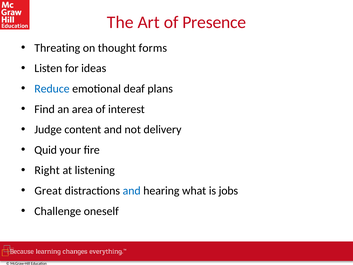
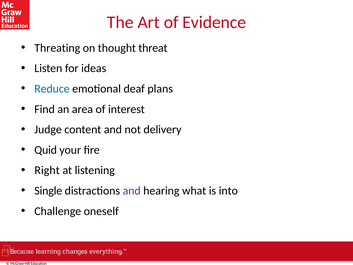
Presence: Presence -> Evidence
forms: forms -> threat
Great: Great -> Single
and at (132, 191) colour: blue -> purple
jobs: jobs -> into
